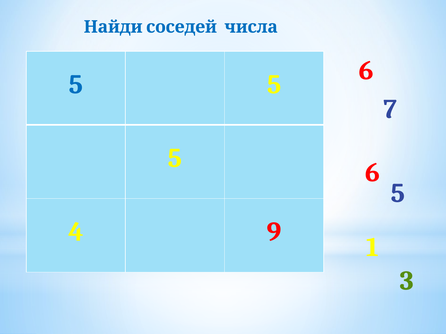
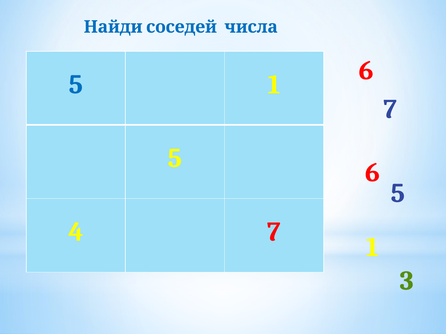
5 at (274, 85): 5 -> 1
4 9: 9 -> 7
